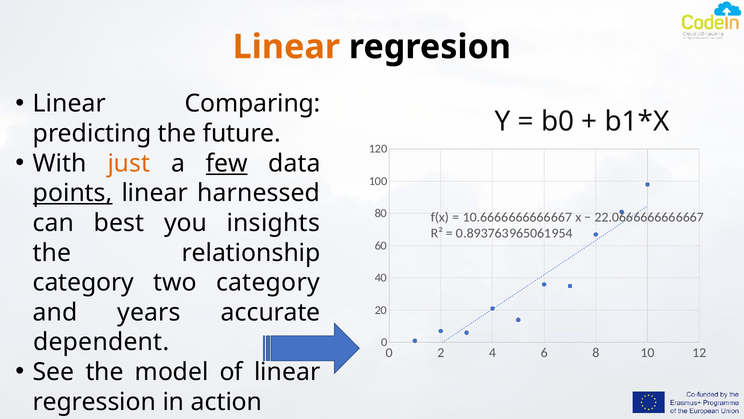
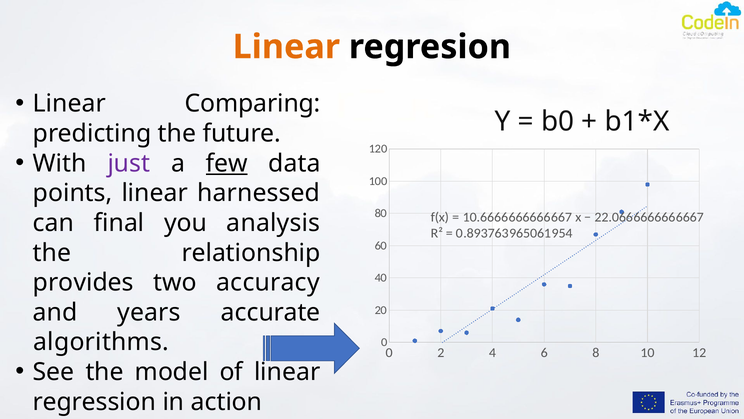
just colour: orange -> purple
points underline: present -> none
best: best -> final
insights: insights -> analysis
category at (83, 282): category -> provides
two category: category -> accuracy
dependent: dependent -> algorithms
